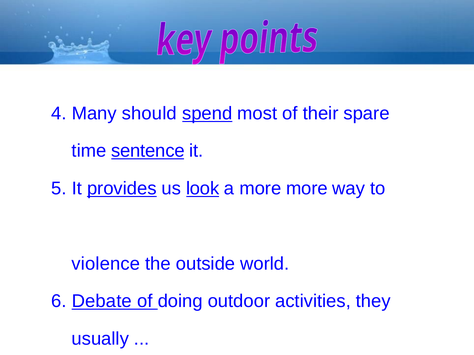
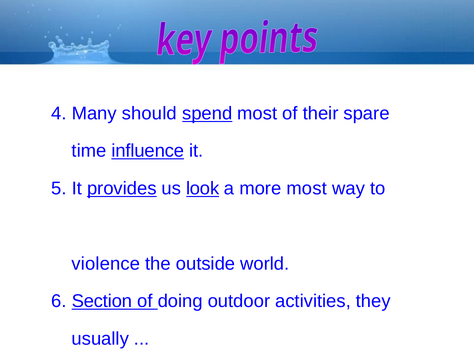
sentence: sentence -> influence
more more: more -> most
Debate: Debate -> Section
